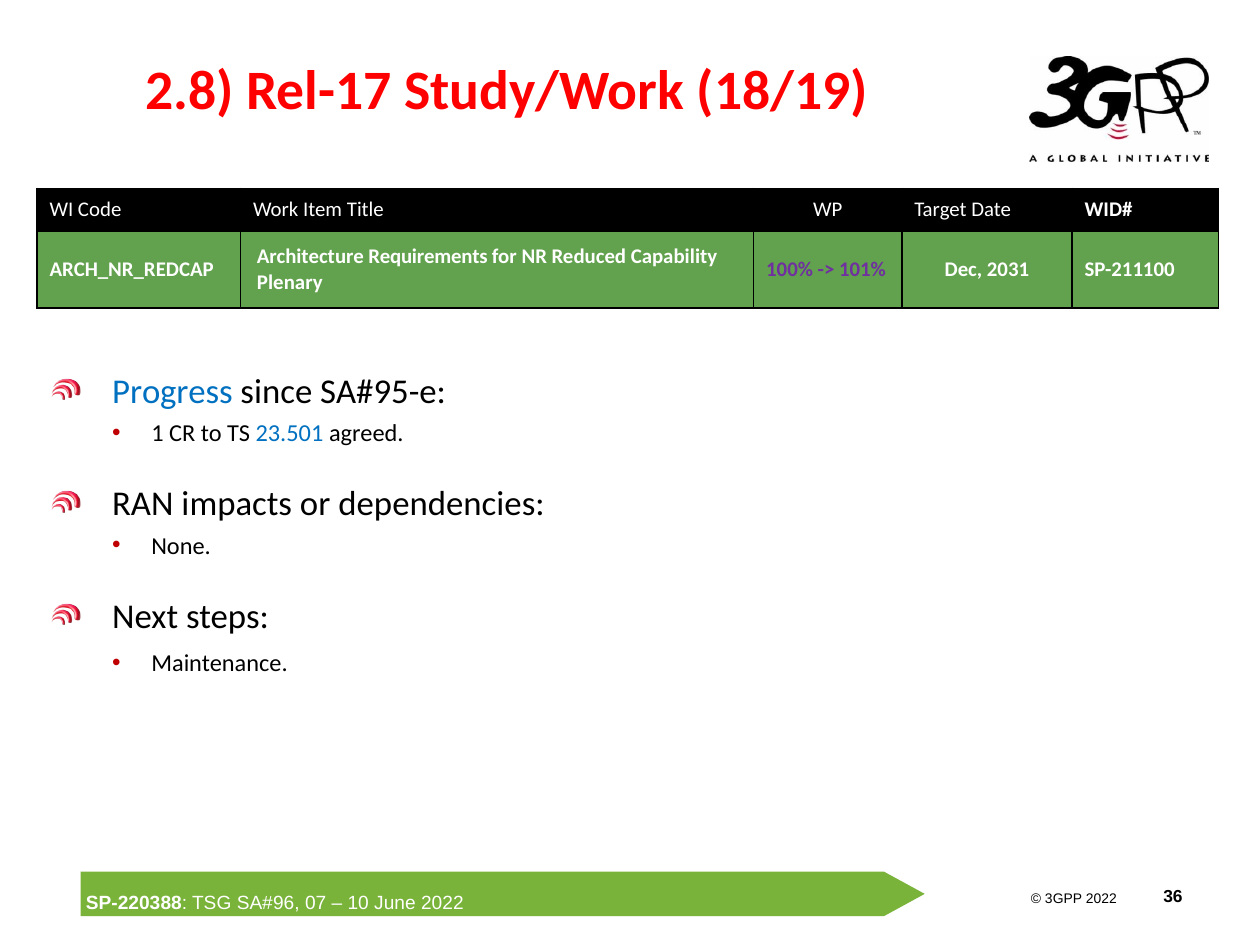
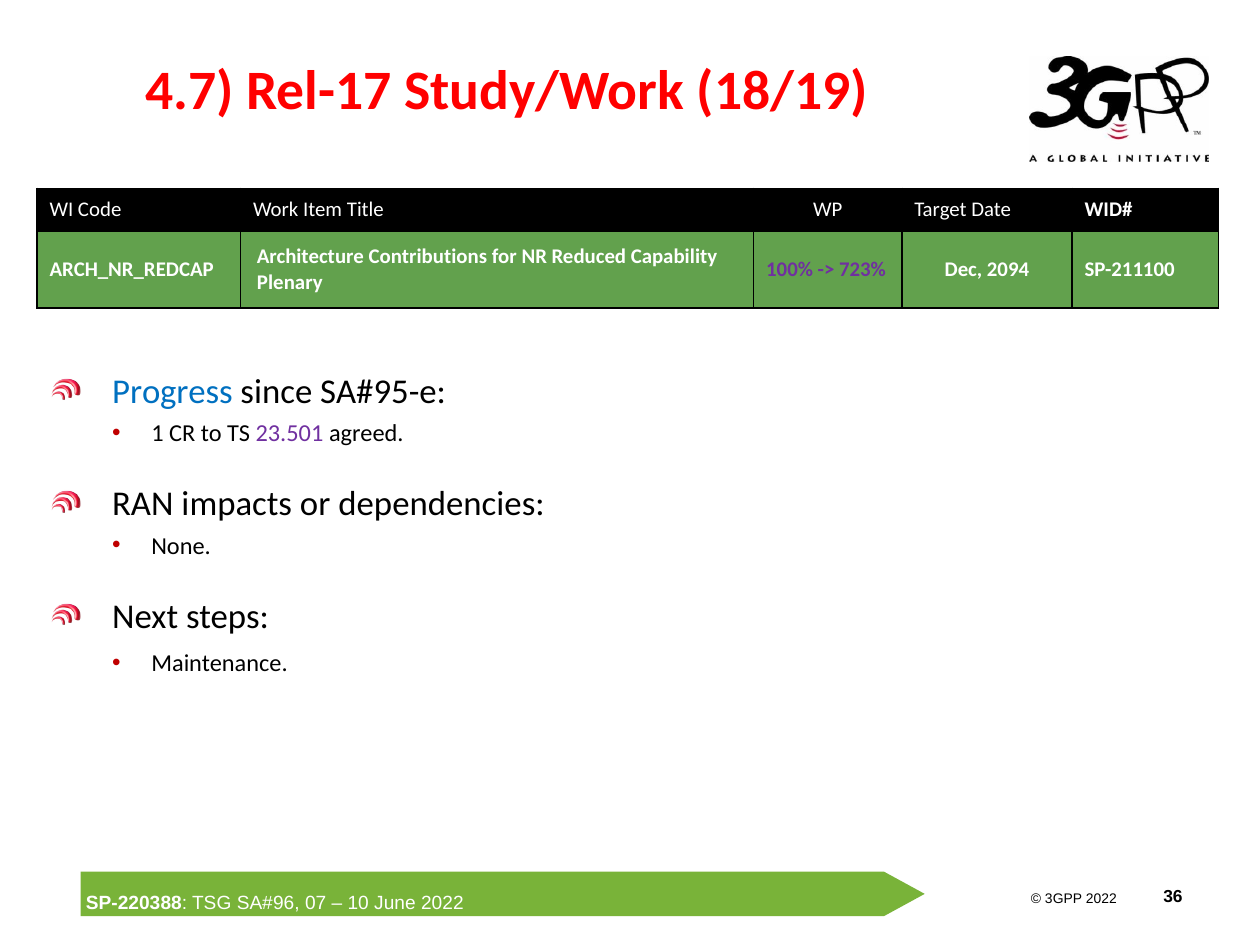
2.8: 2.8 -> 4.7
Requirements: Requirements -> Contributions
101%: 101% -> 723%
2031: 2031 -> 2094
23.501 colour: blue -> purple
